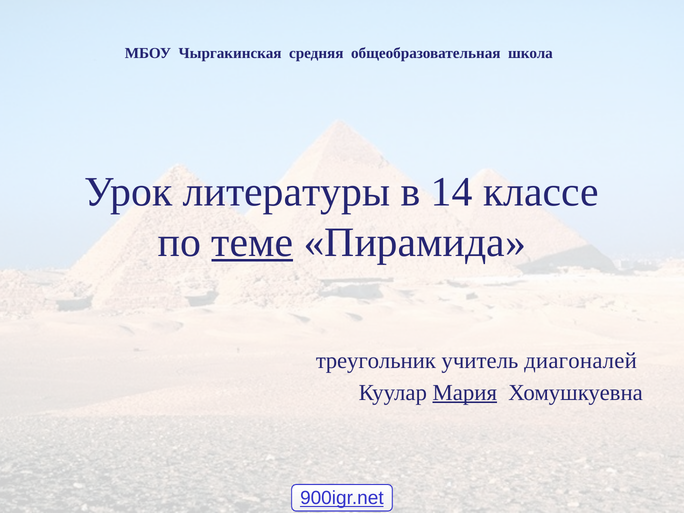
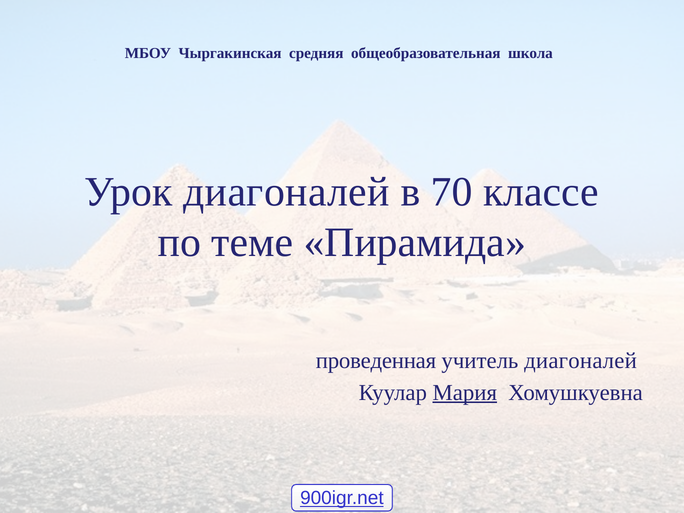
Урок литературы: литературы -> диагоналей
14: 14 -> 70
теме underline: present -> none
треугольник: треугольник -> проведенная
